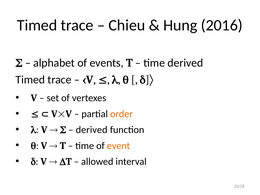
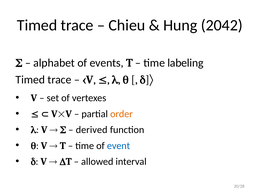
2016: 2016 -> 2042
time derived: derived -> labeling
event colour: orange -> blue
